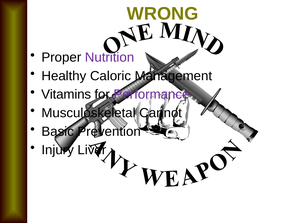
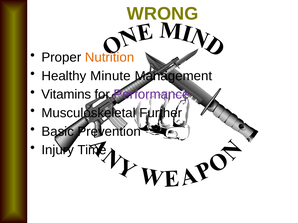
Nutrition colour: purple -> orange
Caloric: Caloric -> Minute
Cannot: Cannot -> Further
Liver: Liver -> Time
